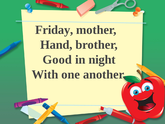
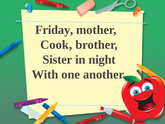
Hand: Hand -> Cook
Good: Good -> Sister
